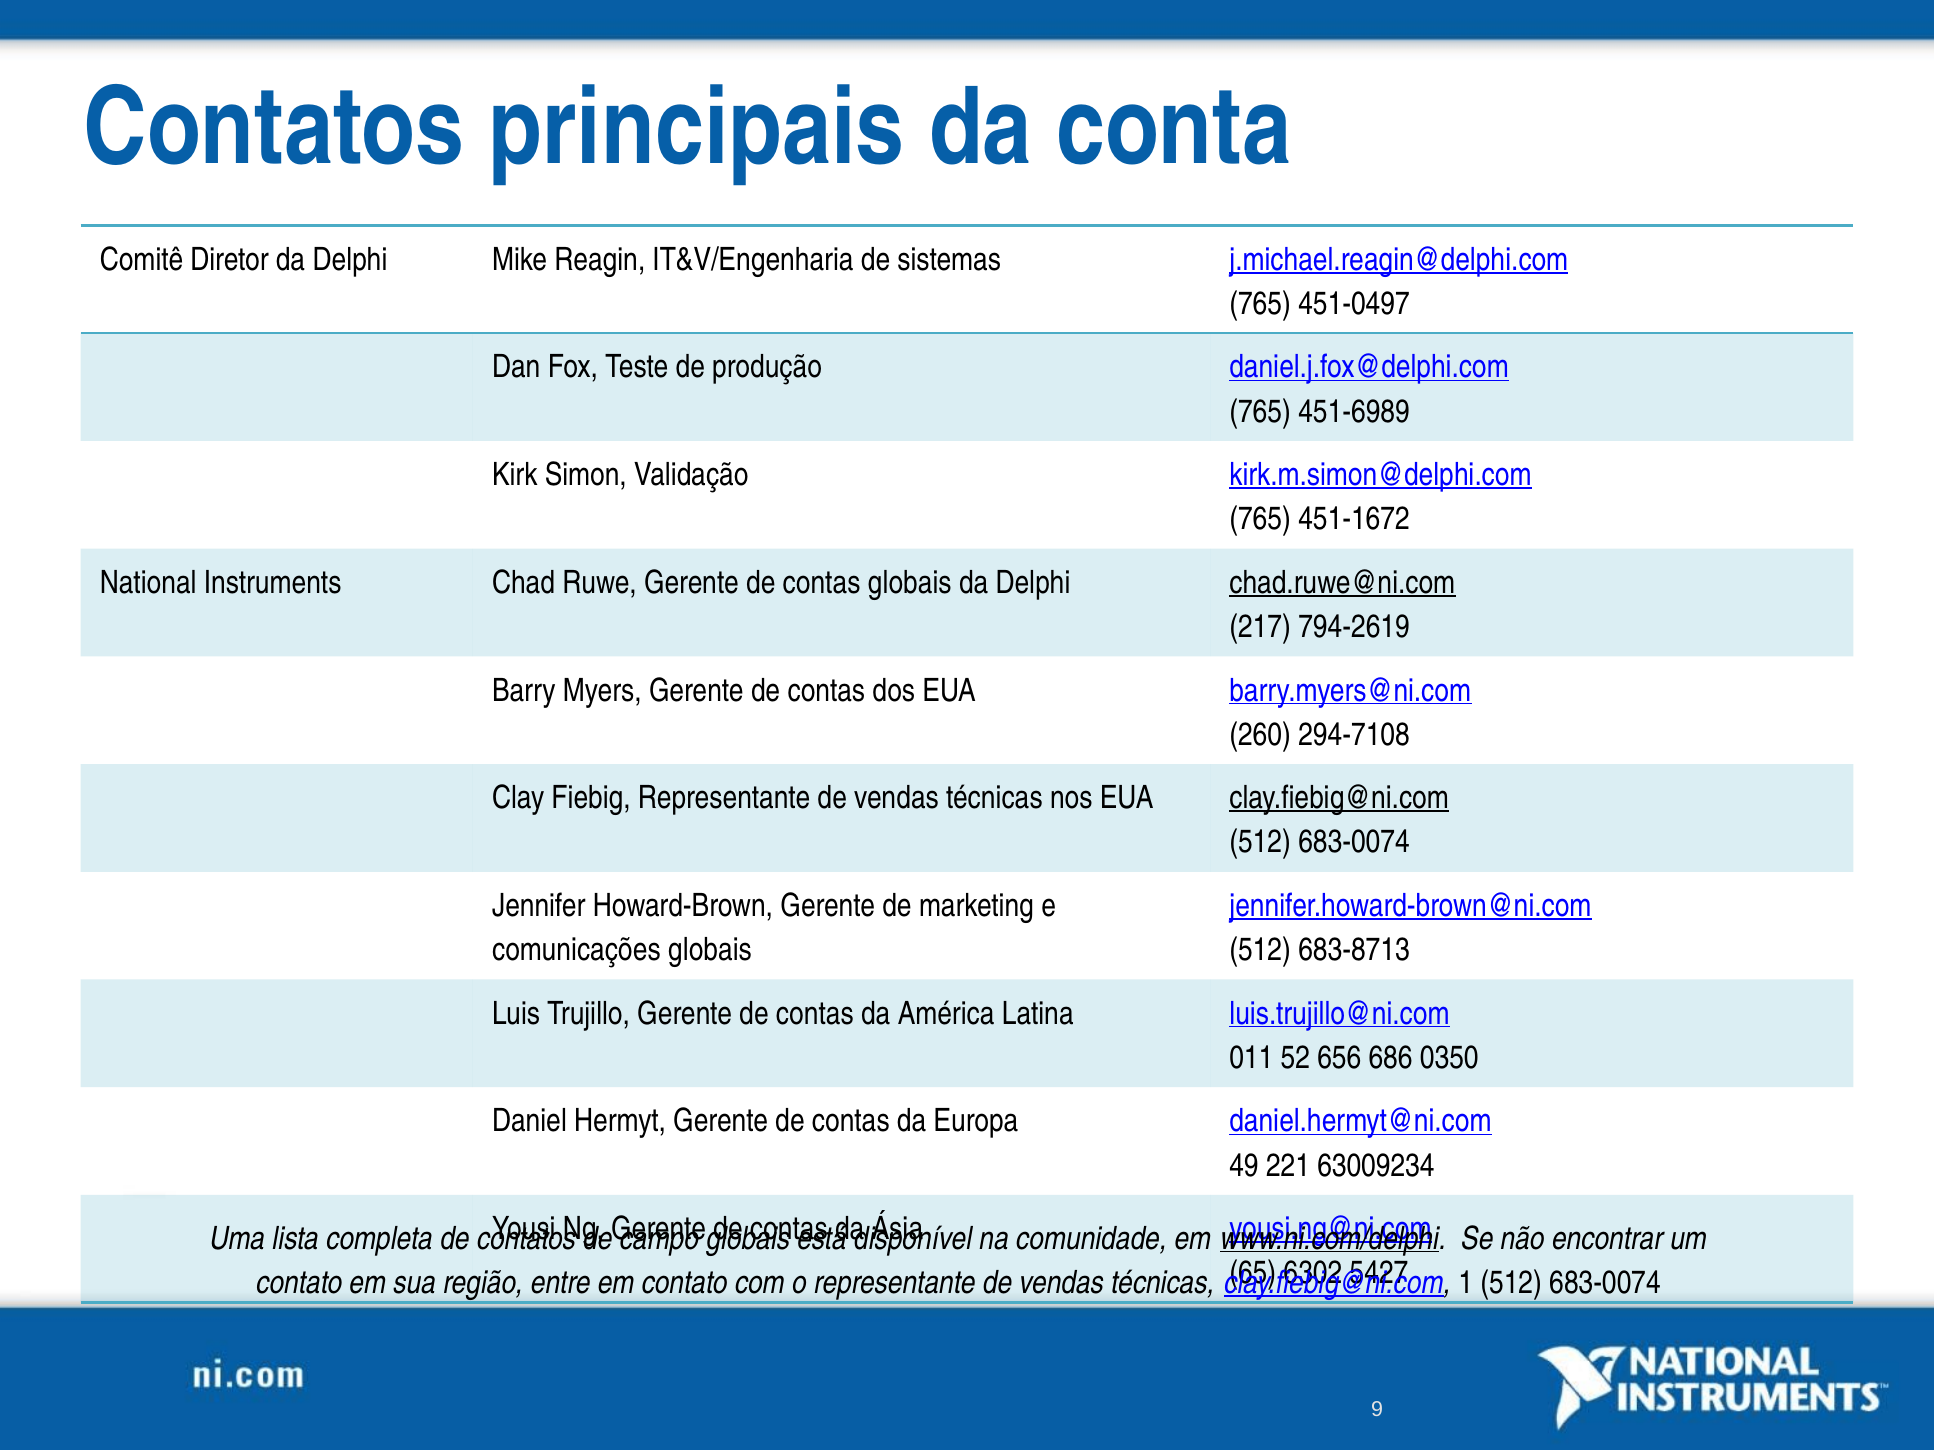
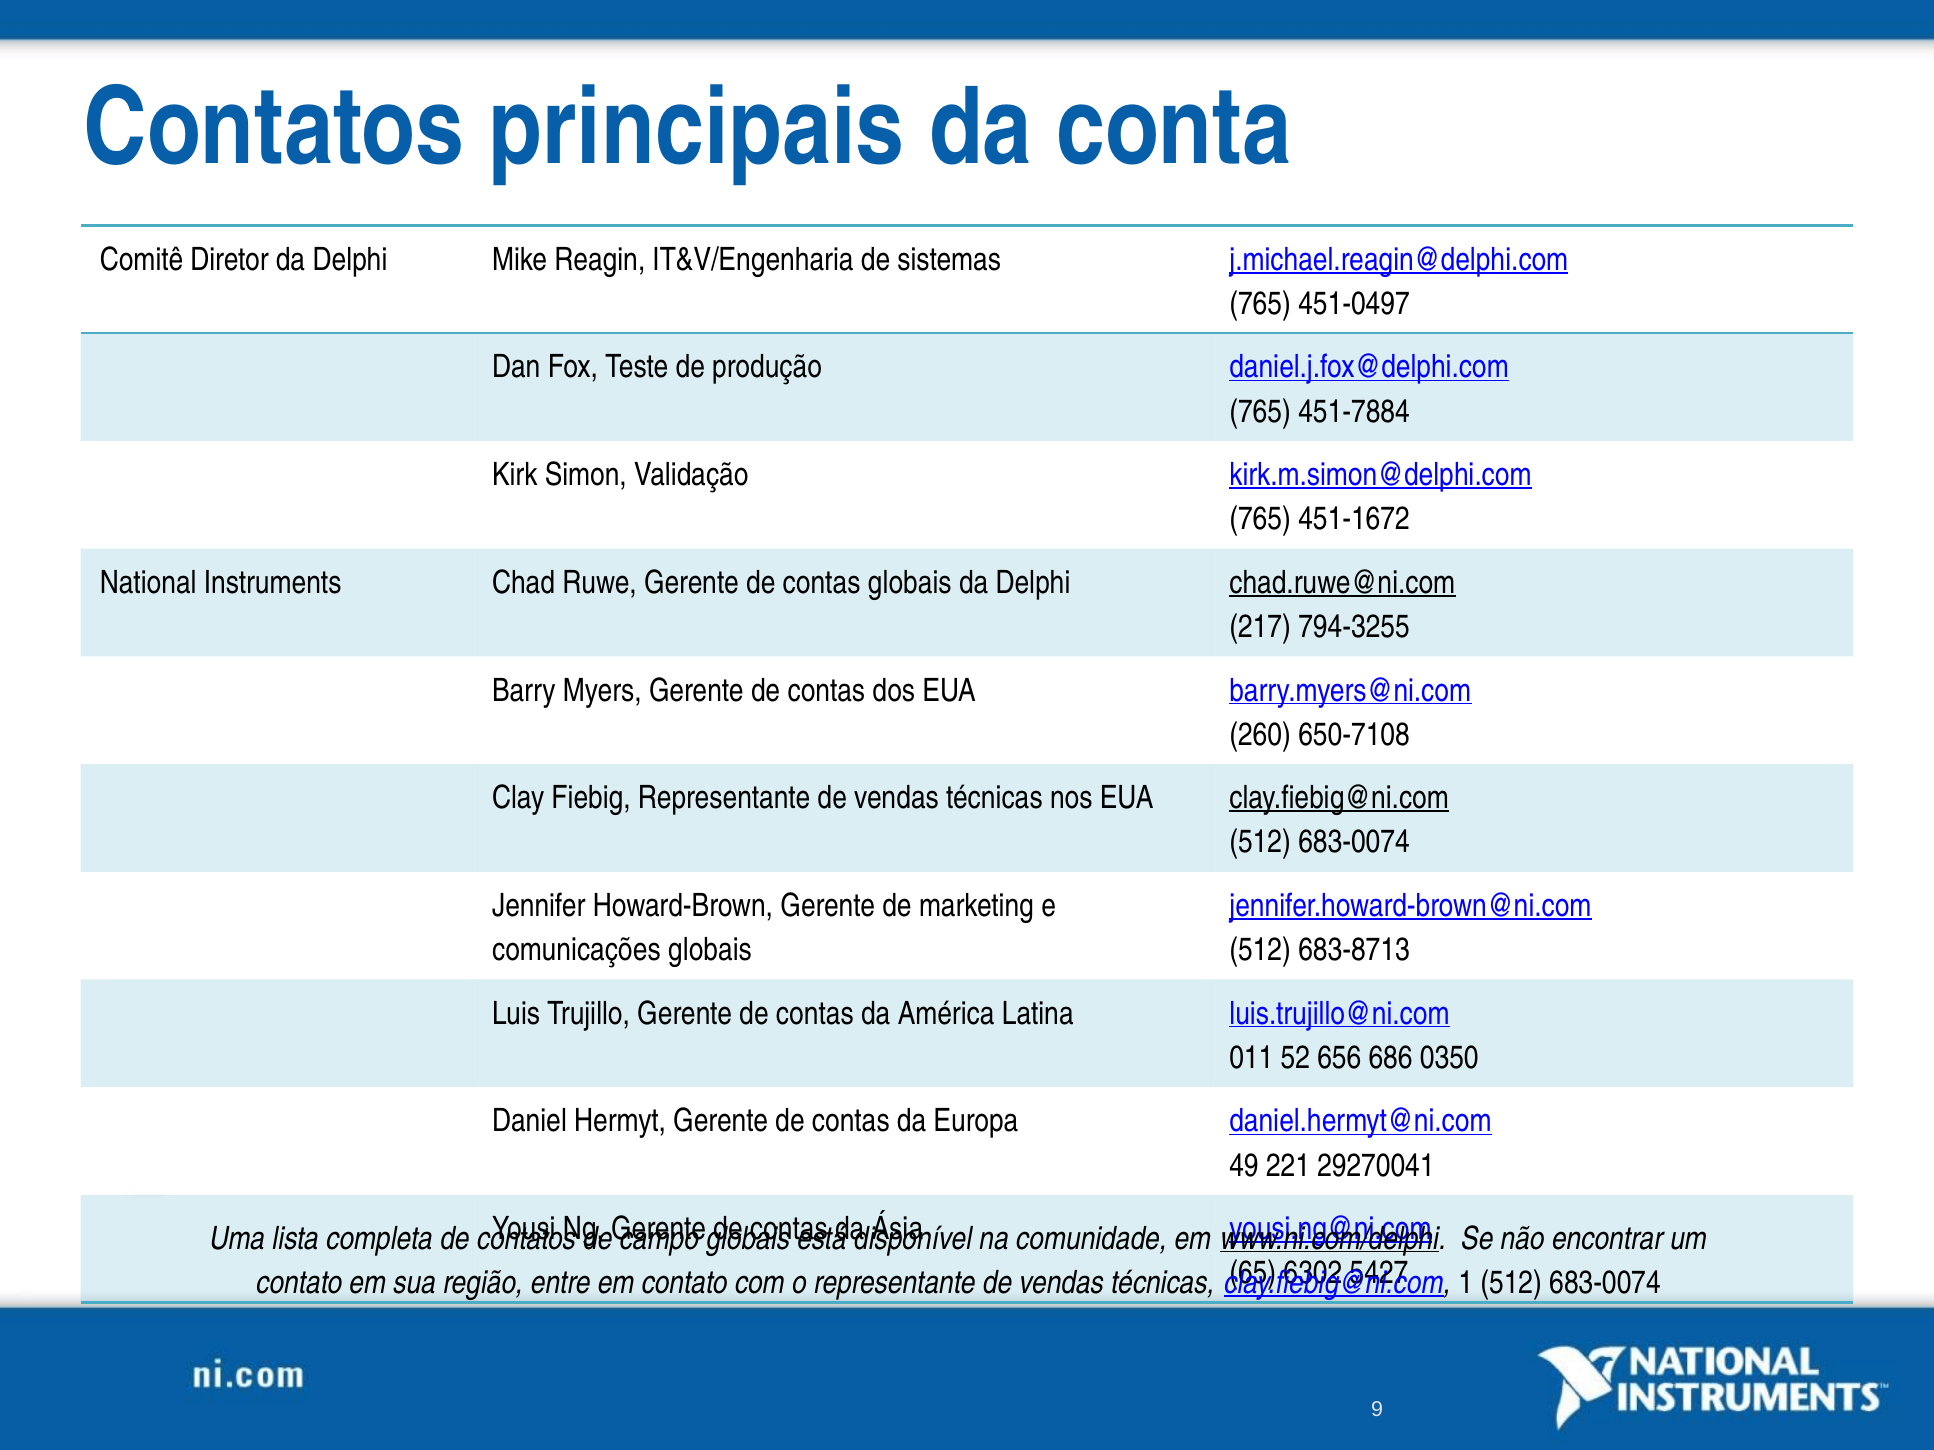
451-6989: 451-6989 -> 451-7884
794-2619: 794-2619 -> 794-3255
294-7108: 294-7108 -> 650-7108
63009234: 63009234 -> 29270041
